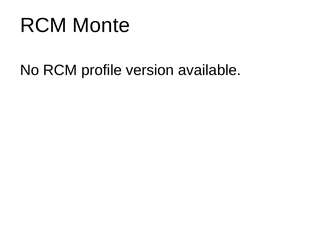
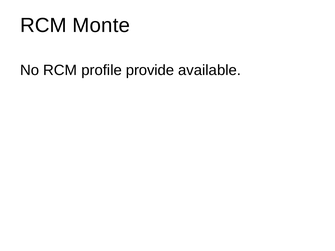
version: version -> provide
